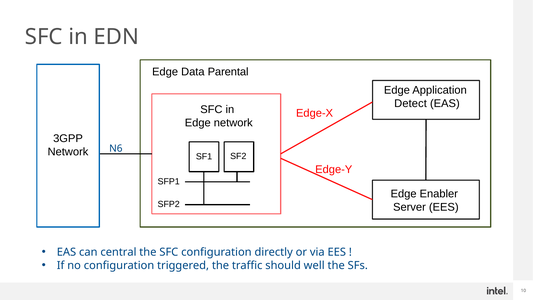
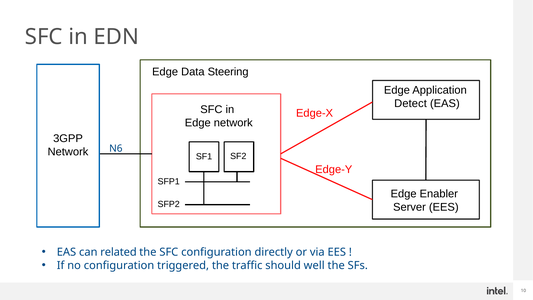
Parental: Parental -> Steering
central: central -> related
